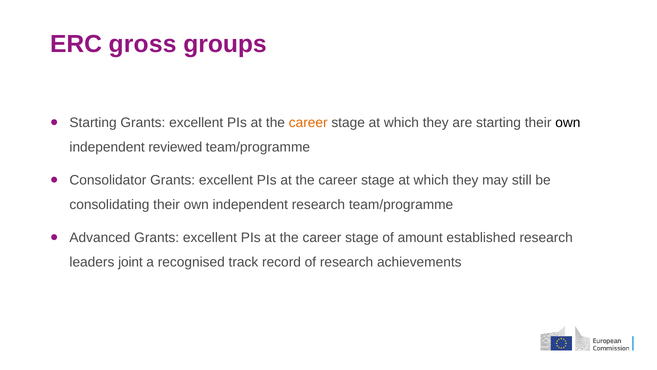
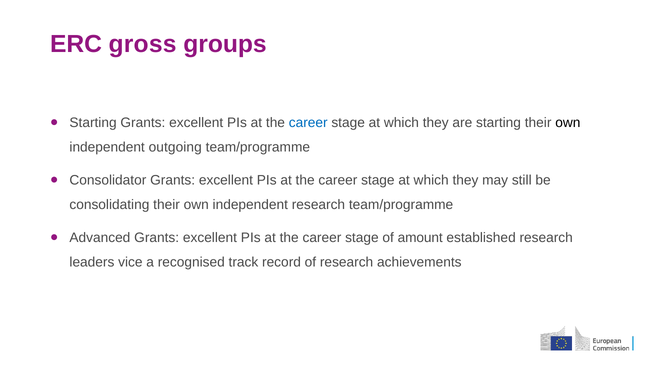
career at (308, 122) colour: orange -> blue
reviewed: reviewed -> outgoing
joint: joint -> vice
